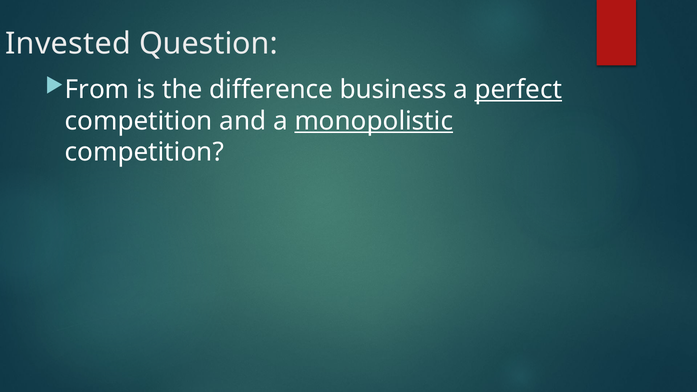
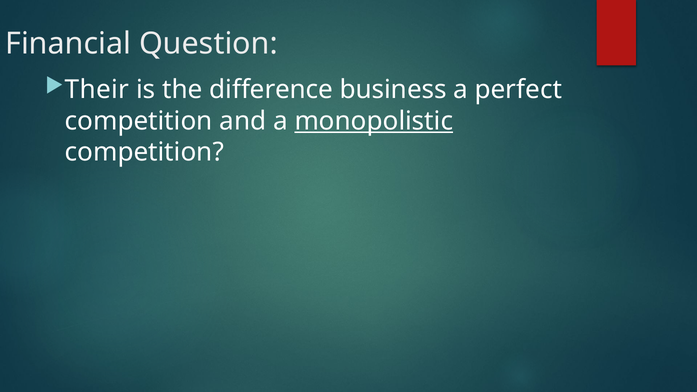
Invested: Invested -> Financial
From: From -> Their
perfect underline: present -> none
